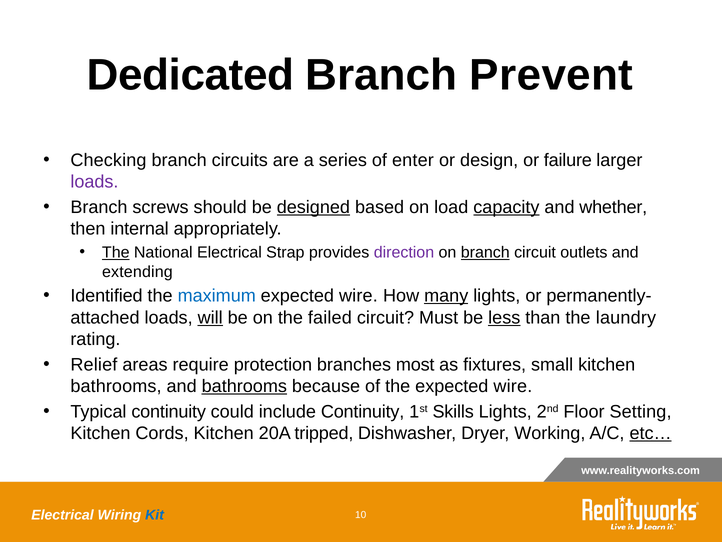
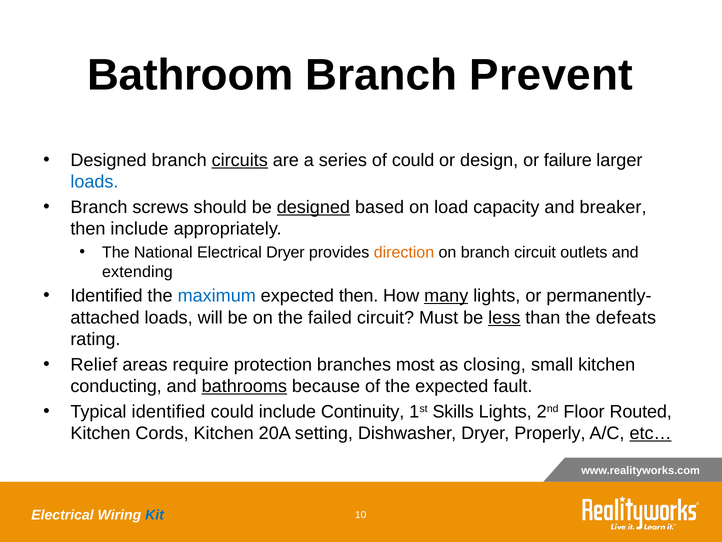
Dedicated: Dedicated -> Bathroom
Checking at (108, 160): Checking -> Designed
circuits underline: none -> present
of enter: enter -> could
loads at (94, 182) colour: purple -> blue
capacity underline: present -> none
whether: whether -> breaker
then internal: internal -> include
The at (116, 252) underline: present -> none
Electrical Strap: Strap -> Dryer
direction colour: purple -> orange
branch at (485, 252) underline: present -> none
wire at (358, 296): wire -> then
will underline: present -> none
laundry: laundry -> defeats
fixtures: fixtures -> closing
bathrooms at (116, 386): bathrooms -> conducting
the expected wire: wire -> fault
Typical continuity: continuity -> identified
Setting: Setting -> Routed
tripped: tripped -> setting
Working: Working -> Properly
